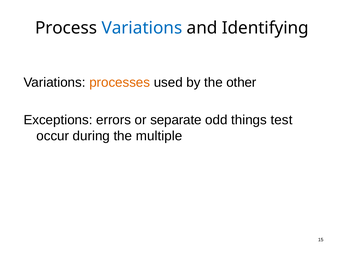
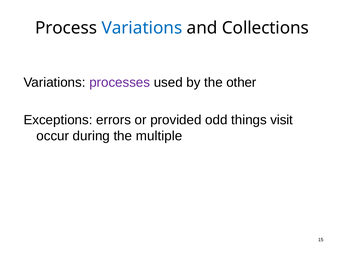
Identifying: Identifying -> Collections
processes colour: orange -> purple
separate: separate -> provided
test: test -> visit
